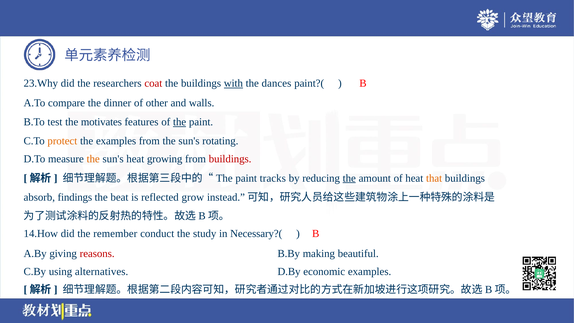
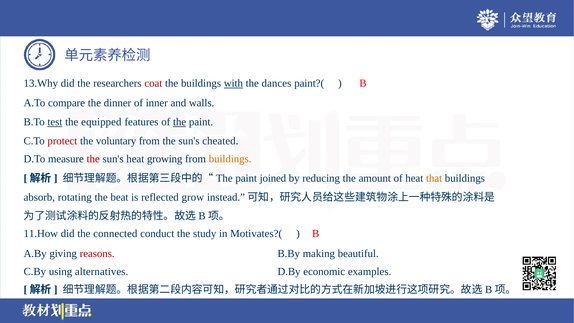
23.Why: 23.Why -> 13.Why
other: other -> inner
test underline: none -> present
motivates: motivates -> equipped
protect colour: orange -> red
the examples: examples -> voluntary
rotating: rotating -> cheated
the at (93, 159) colour: orange -> red
buildings at (230, 159) colour: red -> orange
tracks: tracks -> joined
the at (349, 178) underline: present -> none
findings: findings -> rotating
14.How: 14.How -> 11.How
remember: remember -> connected
Necessary?(: Necessary?( -> Motivates?(
